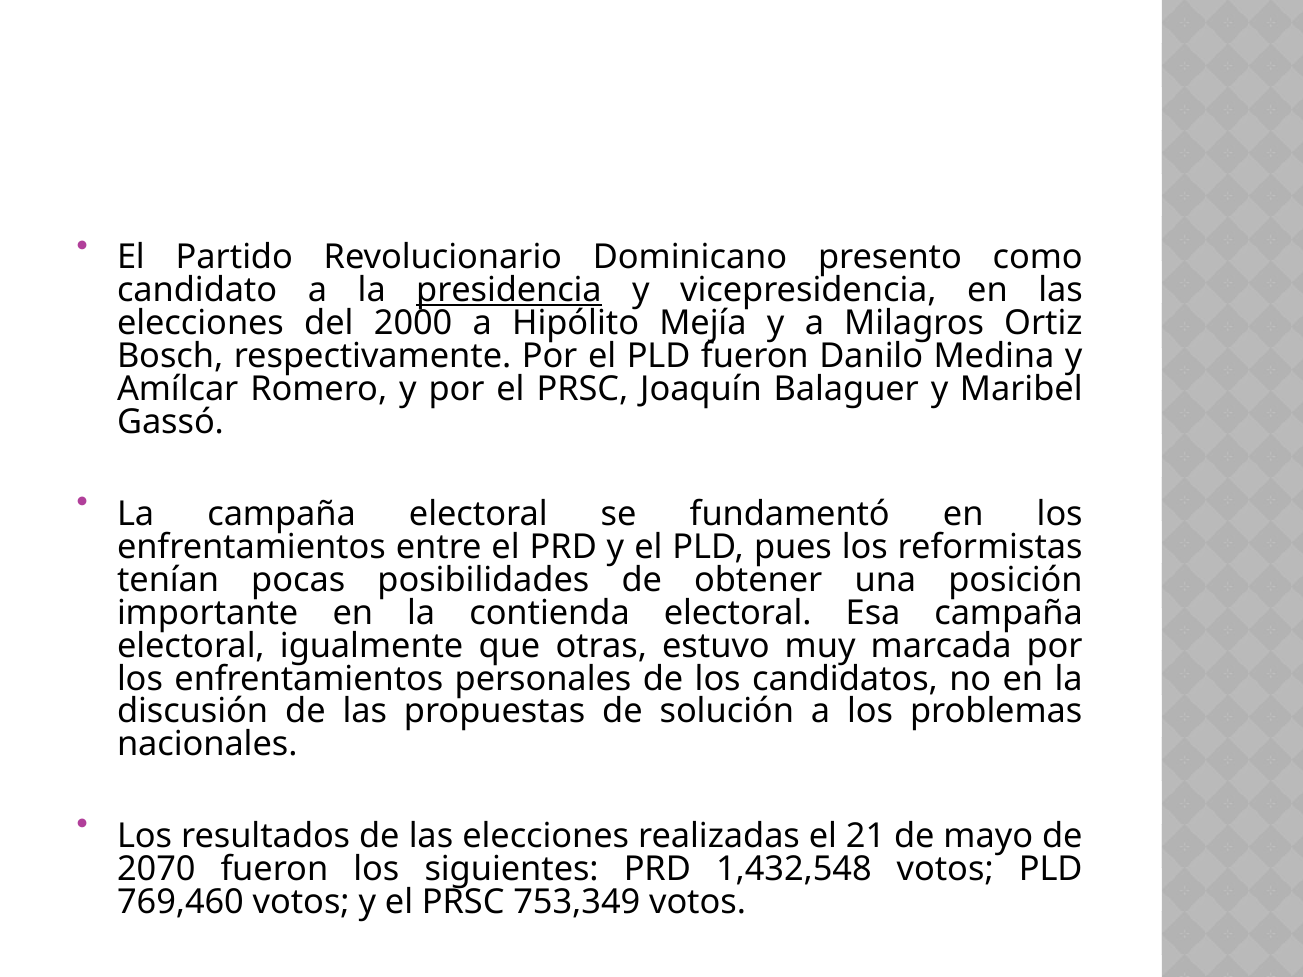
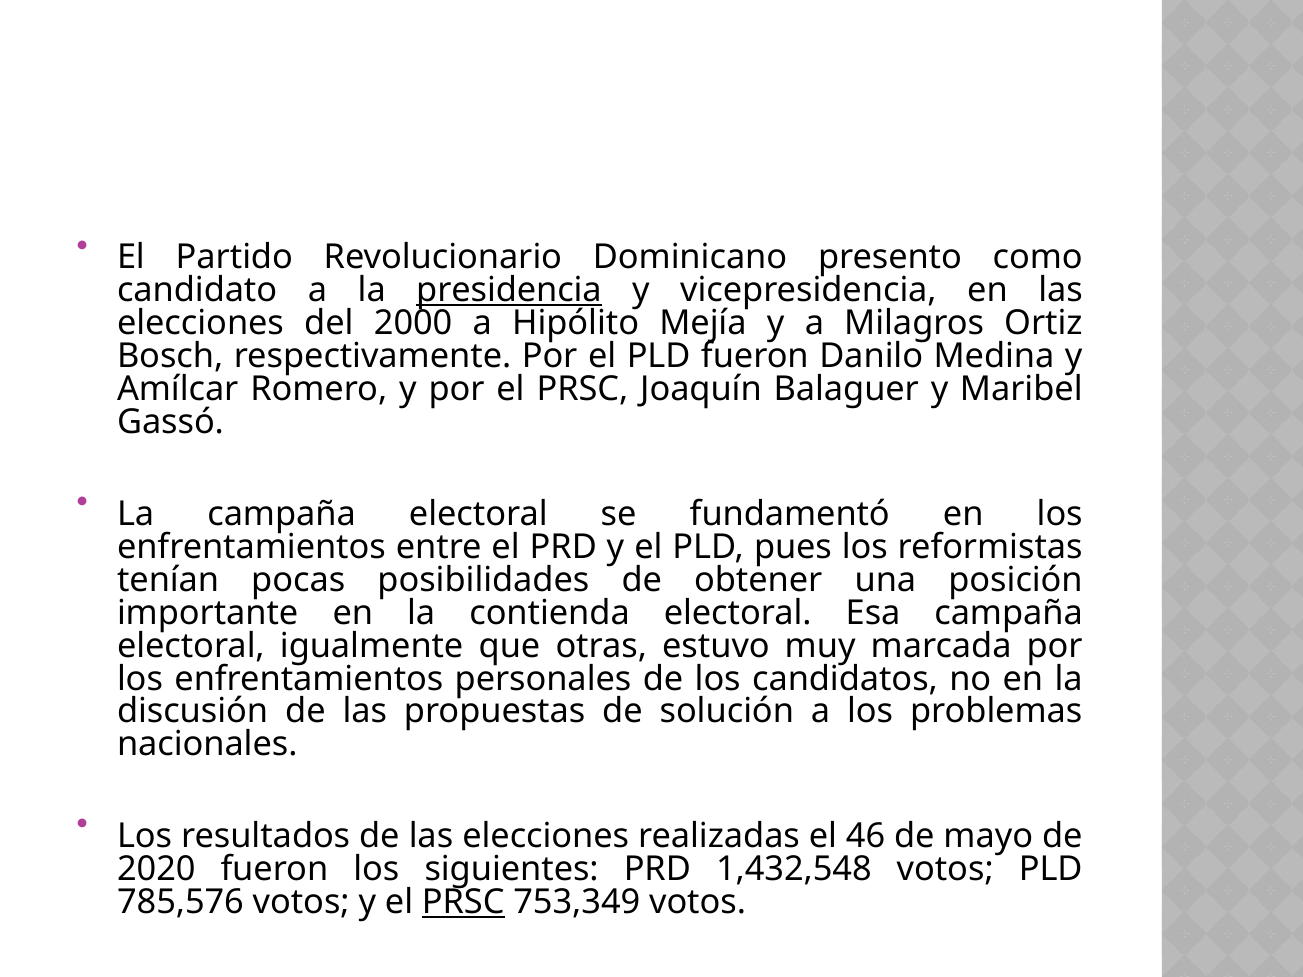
21: 21 -> 46
2070: 2070 -> 2020
769,460: 769,460 -> 785,576
PRSC at (463, 902) underline: none -> present
